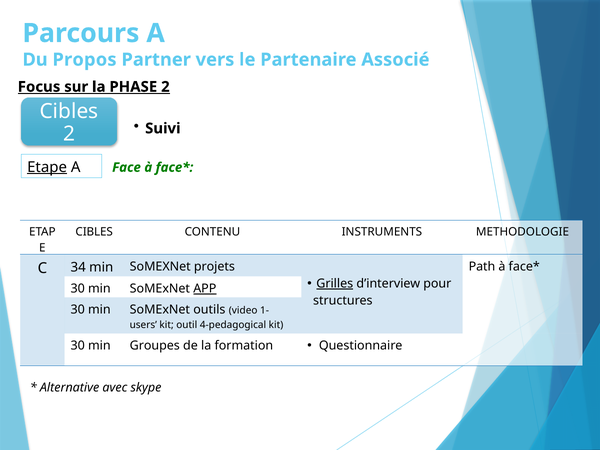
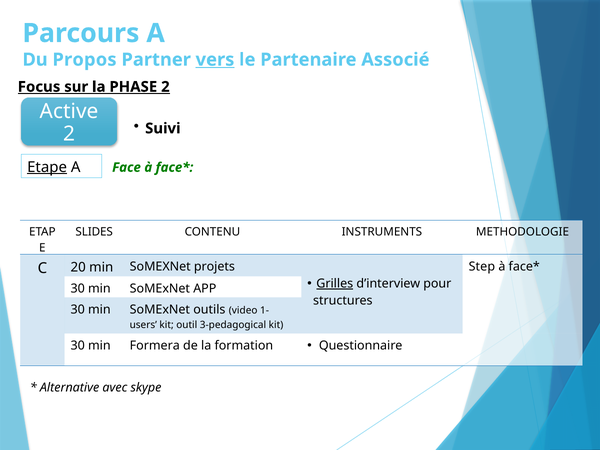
vers underline: none -> present
Cibles at (69, 111): Cibles -> Active
CIBLES at (94, 232): CIBLES -> SLIDES
Path: Path -> Step
34: 34 -> 20
APP underline: present -> none
4-pedagogical: 4-pedagogical -> 3-pedagogical
Groupes: Groupes -> Formera
